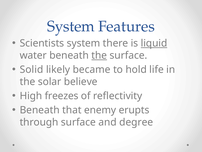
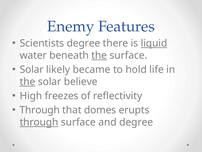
System at (71, 26): System -> Enemy
Scientists system: system -> degree
Solid at (32, 69): Solid -> Solar
the at (27, 82) underline: none -> present
Beneath at (40, 110): Beneath -> Through
enemy: enemy -> domes
through at (39, 122) underline: none -> present
